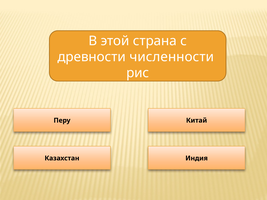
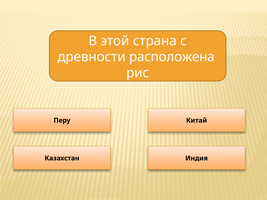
численности: численности -> расположена
